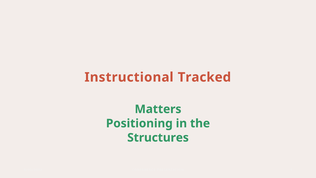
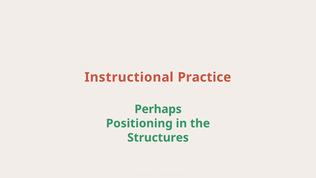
Tracked: Tracked -> Practice
Matters: Matters -> Perhaps
